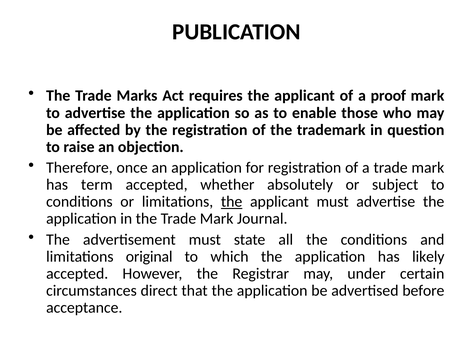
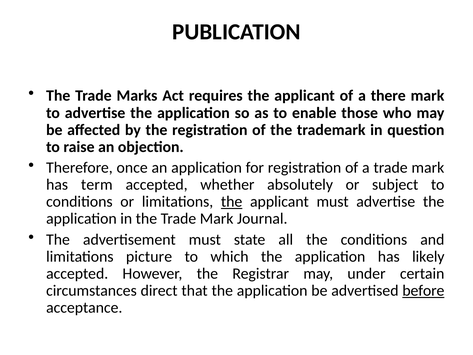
proof: proof -> there
original: original -> picture
before underline: none -> present
